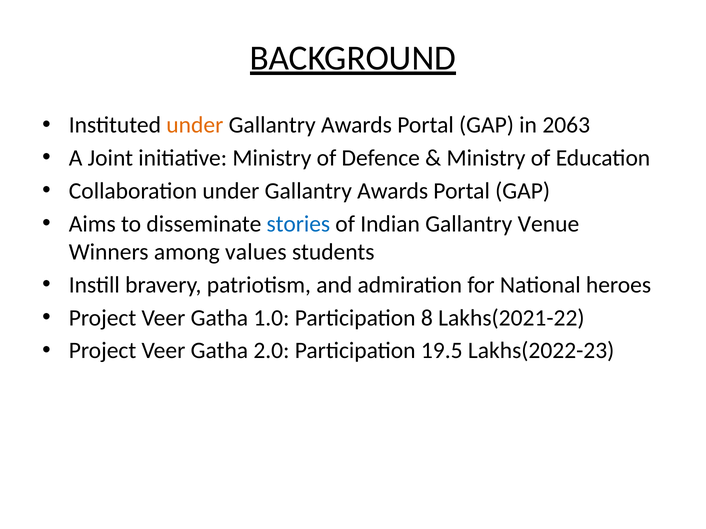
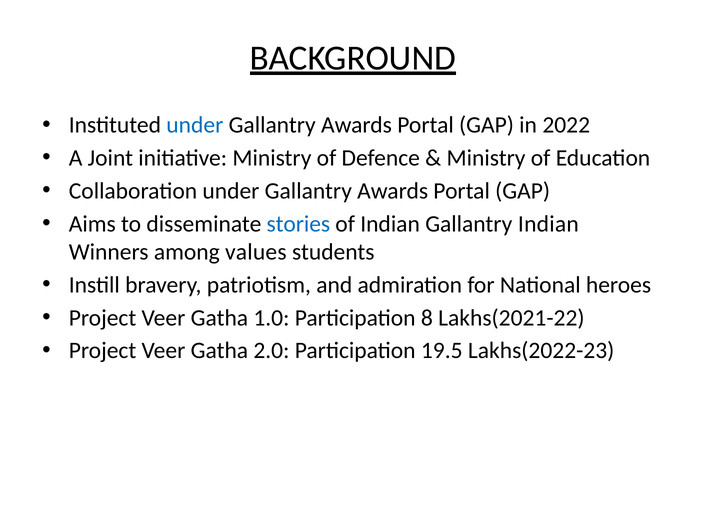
under at (195, 125) colour: orange -> blue
2063: 2063 -> 2022
Gallantry Venue: Venue -> Indian
